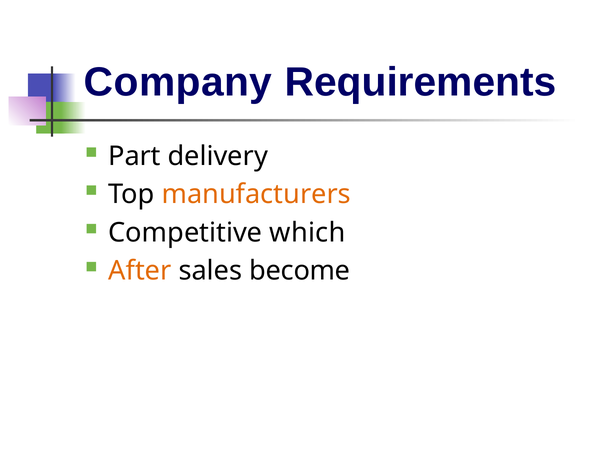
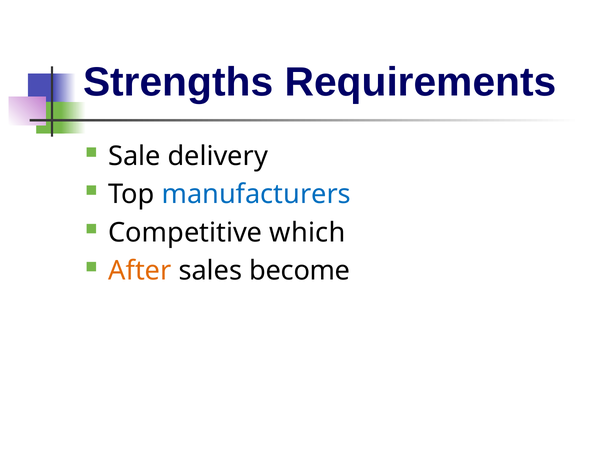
Company: Company -> Strengths
Part: Part -> Sale
manufacturers colour: orange -> blue
